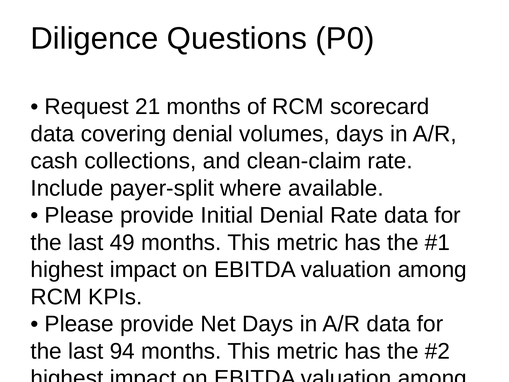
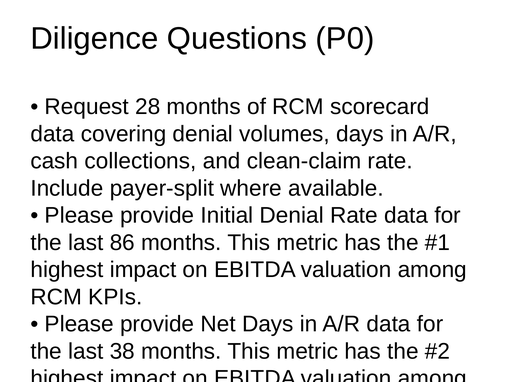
21: 21 -> 28
49: 49 -> 86
94: 94 -> 38
